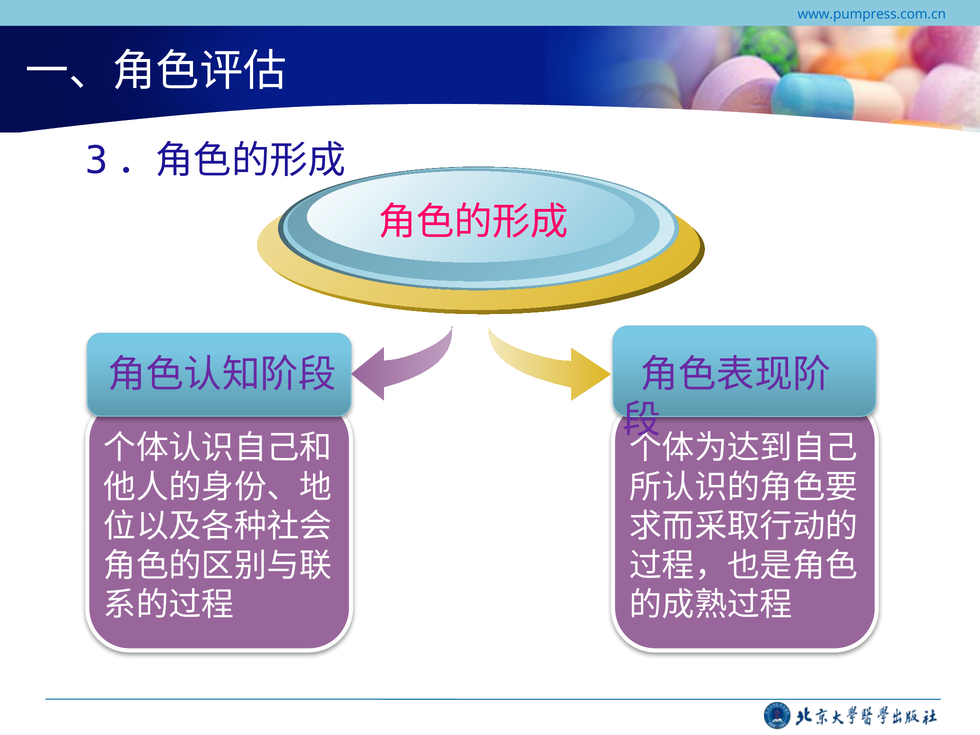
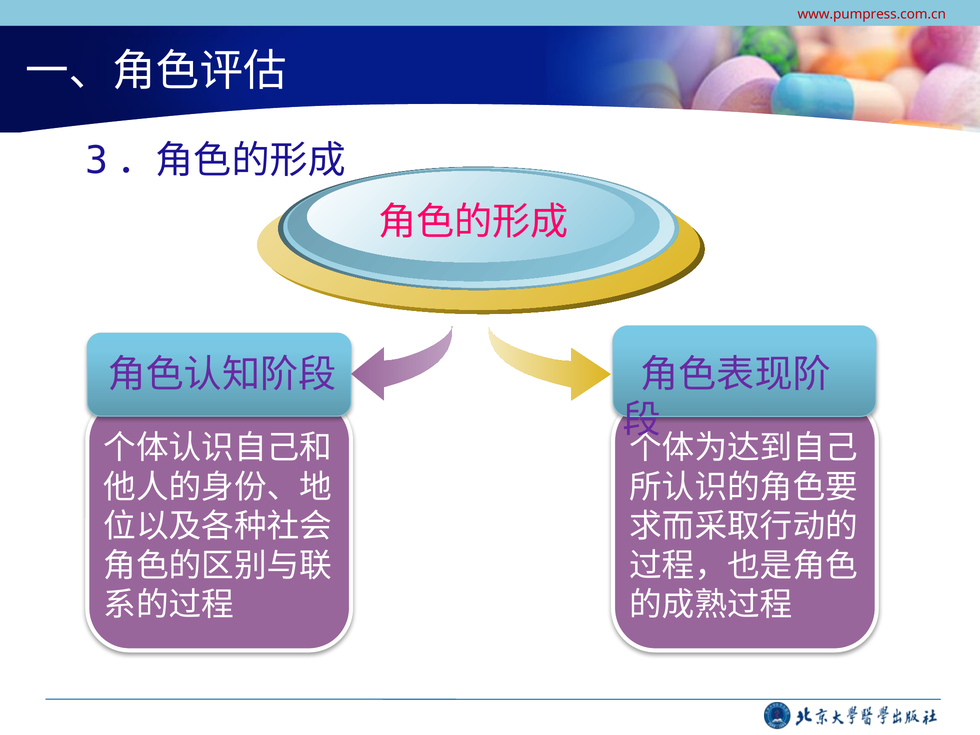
www.pumpress.com.cn colour: blue -> red
